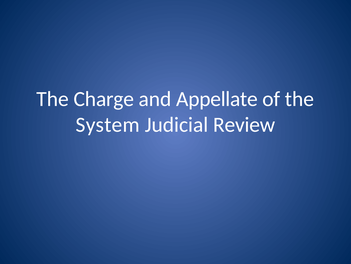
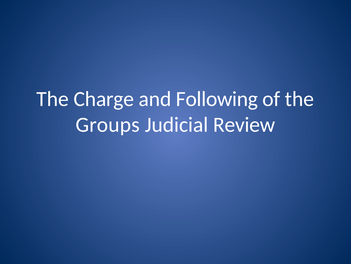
Appellate: Appellate -> Following
System: System -> Groups
